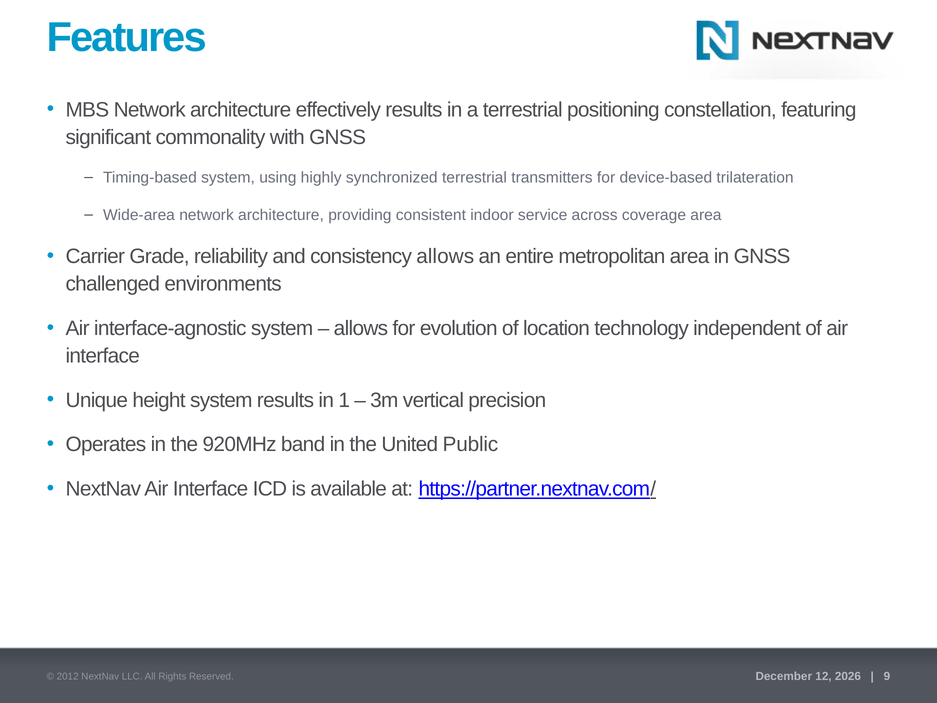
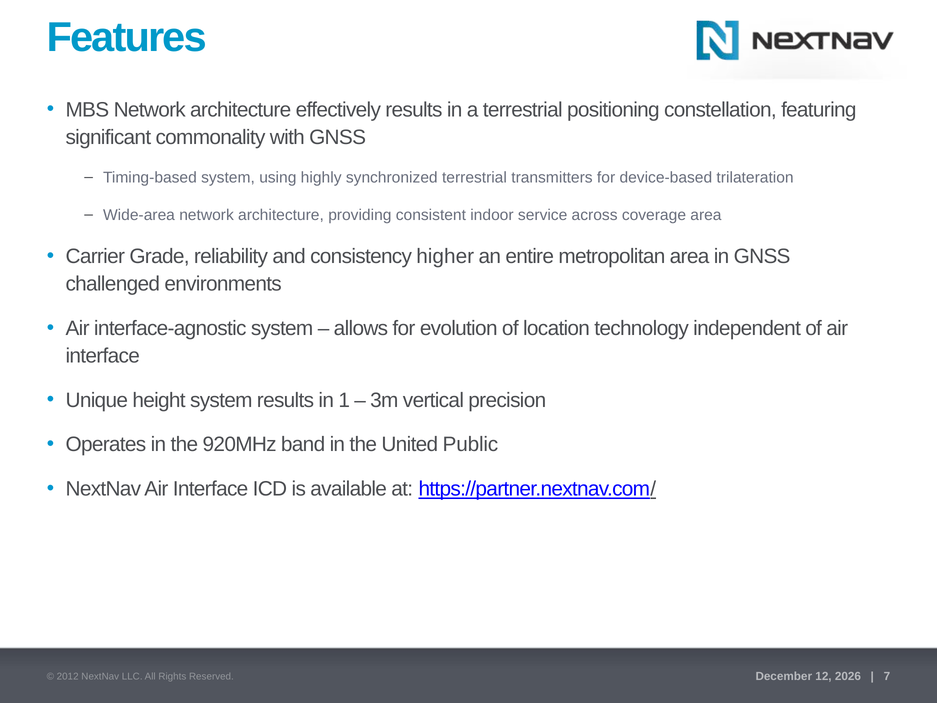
consistency allows: allows -> higher
9: 9 -> 7
